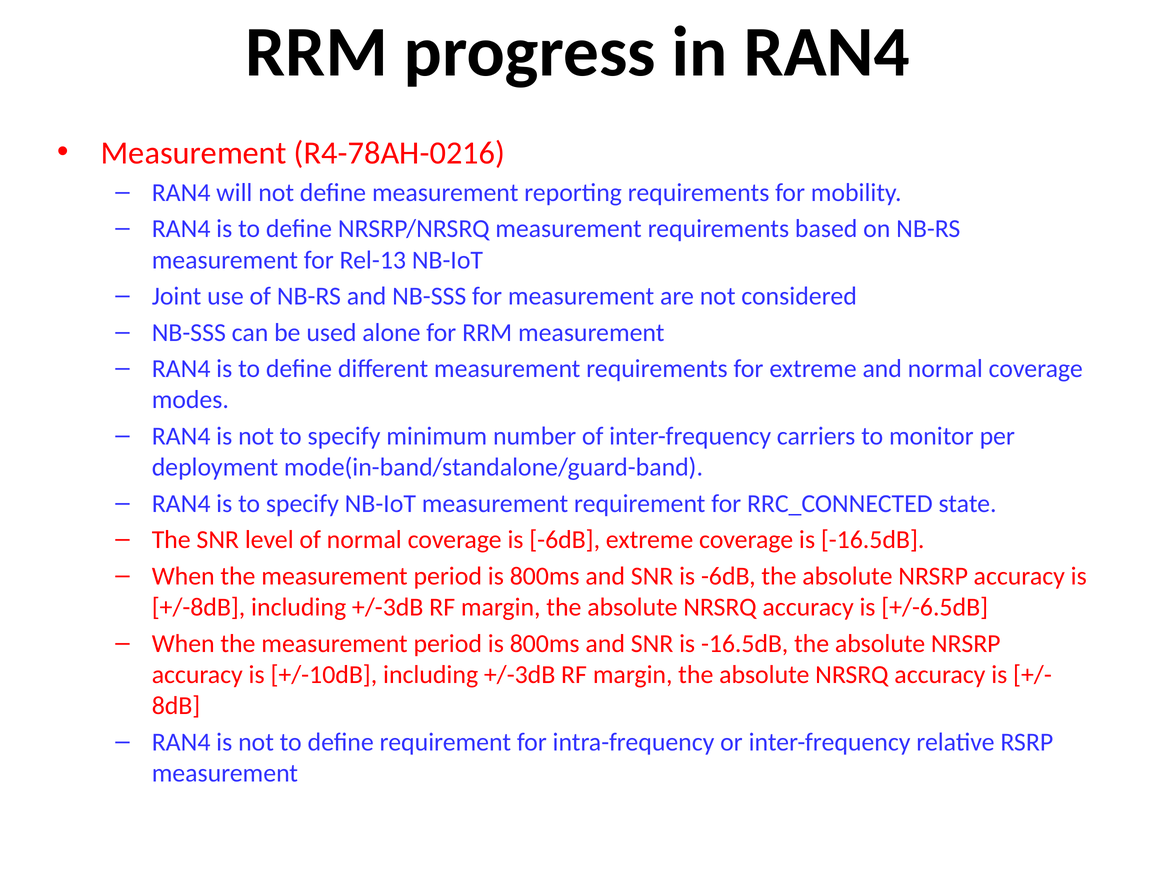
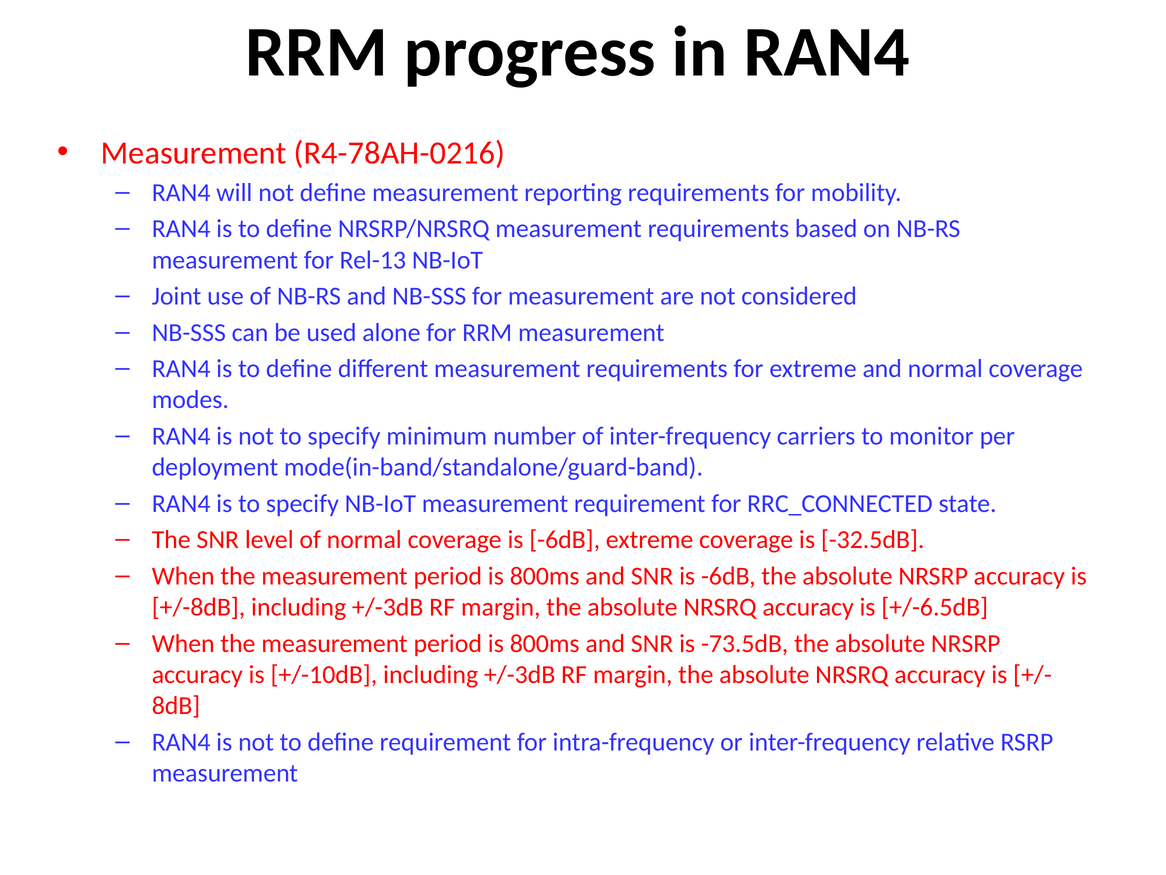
coverage is -16.5dB: -16.5dB -> -32.5dB
SNR is -16.5dB: -16.5dB -> -73.5dB
